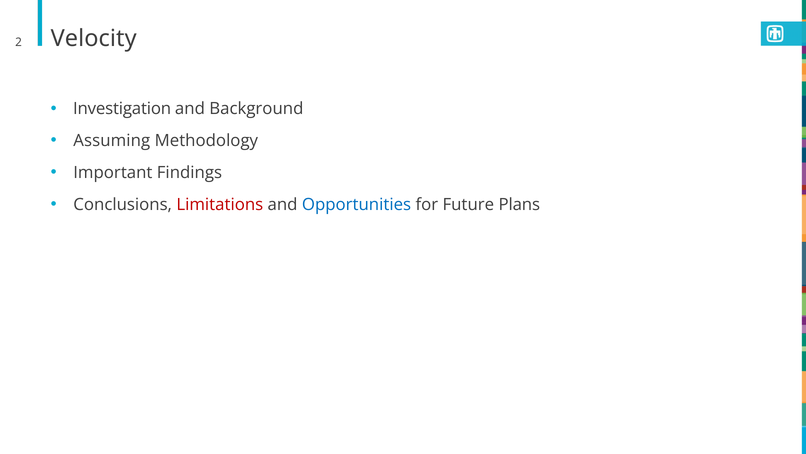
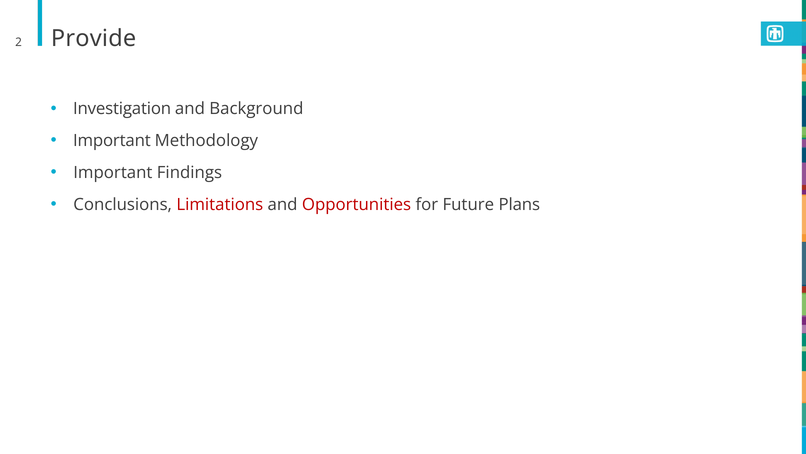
Velocity: Velocity -> Provide
Assuming at (112, 141): Assuming -> Important
Opportunities colour: blue -> red
